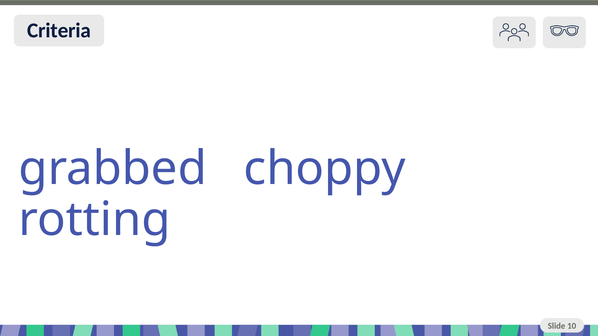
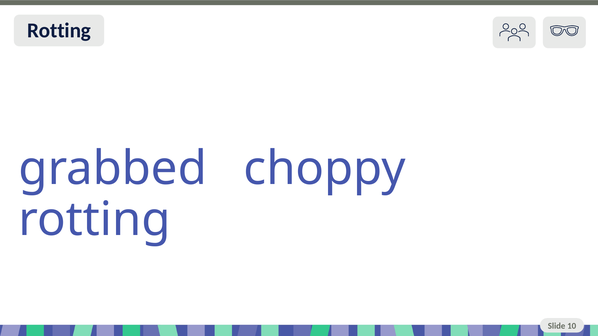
Criteria at (59, 30): Criteria -> Rotting
